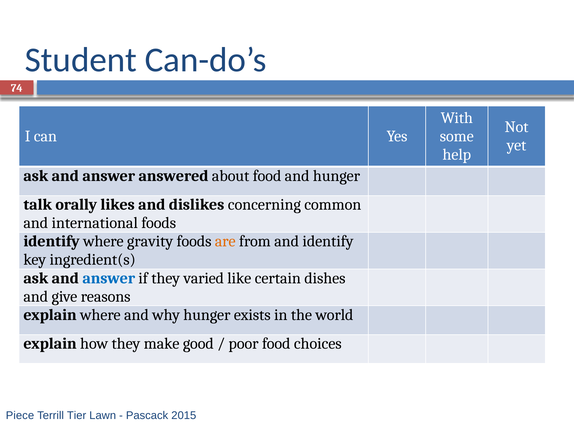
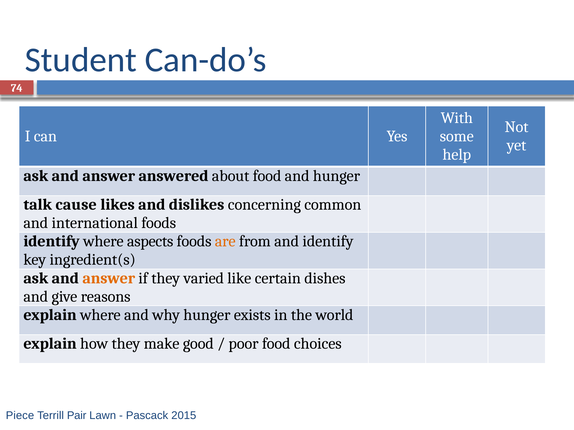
orally: orally -> cause
gravity: gravity -> aspects
answer at (109, 278) colour: blue -> orange
Tier: Tier -> Pair
